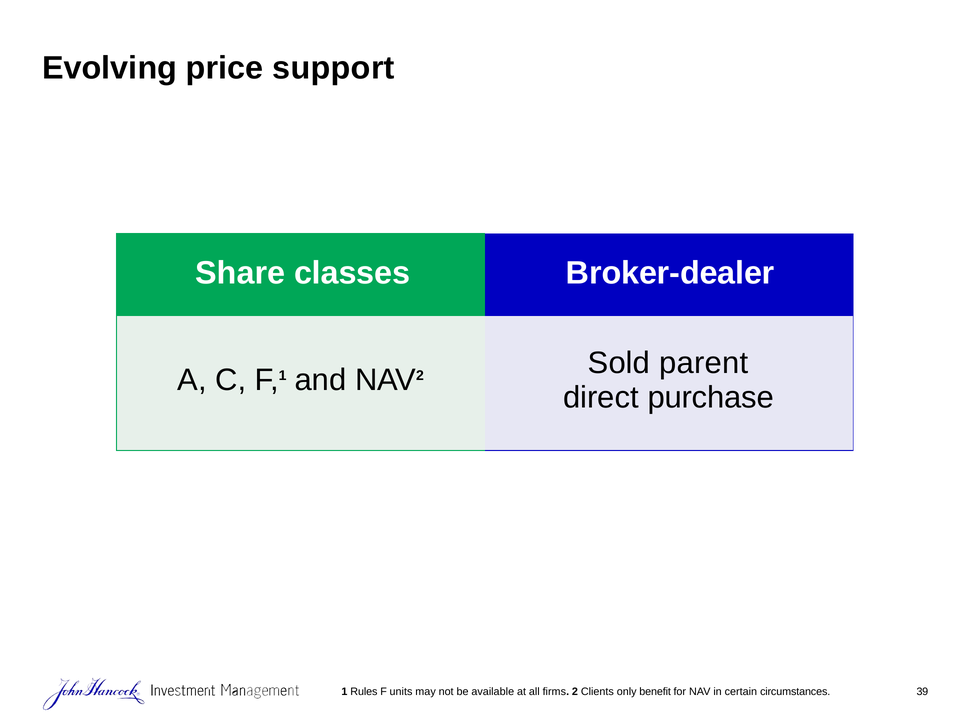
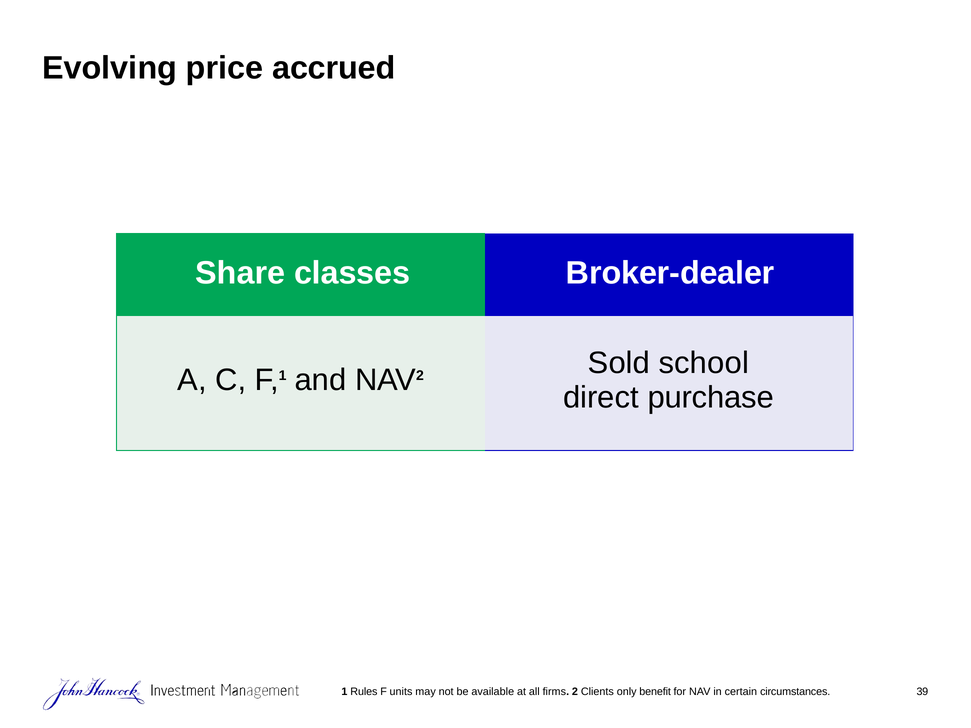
support: support -> accrued
parent: parent -> school
